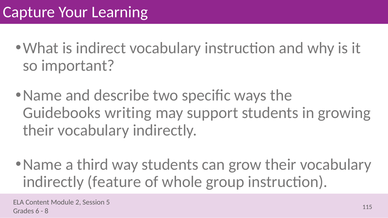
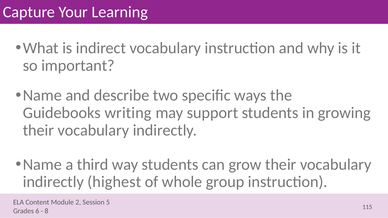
feature: feature -> highest
